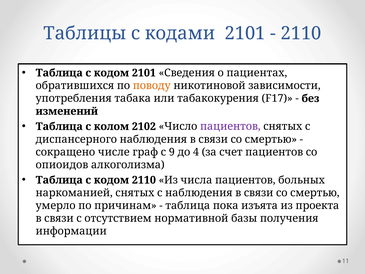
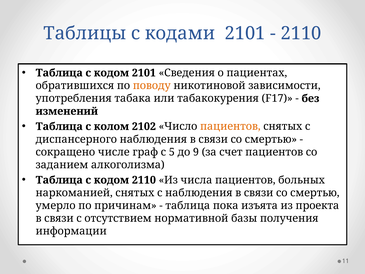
пациентов at (230, 126) colour: purple -> orange
9: 9 -> 5
4: 4 -> 9
опиоидов: опиоидов -> заданием
